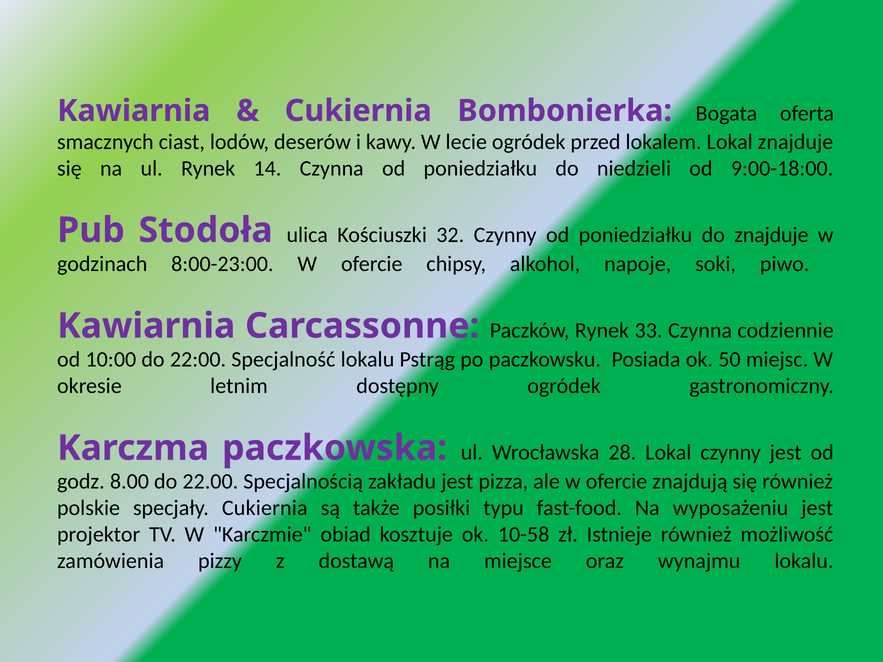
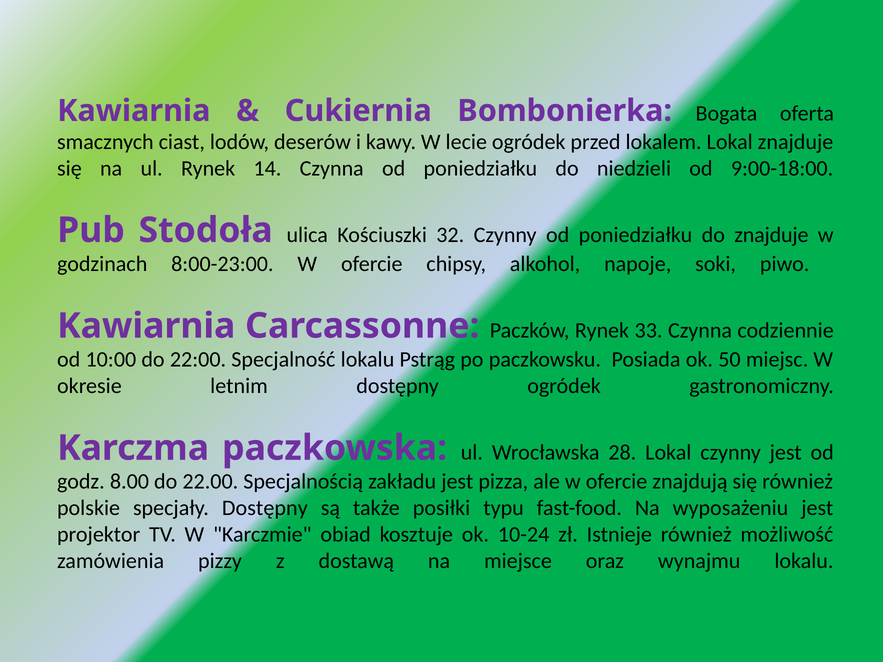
specjały Cukiernia: Cukiernia -> Dostępny
10-58: 10-58 -> 10-24
